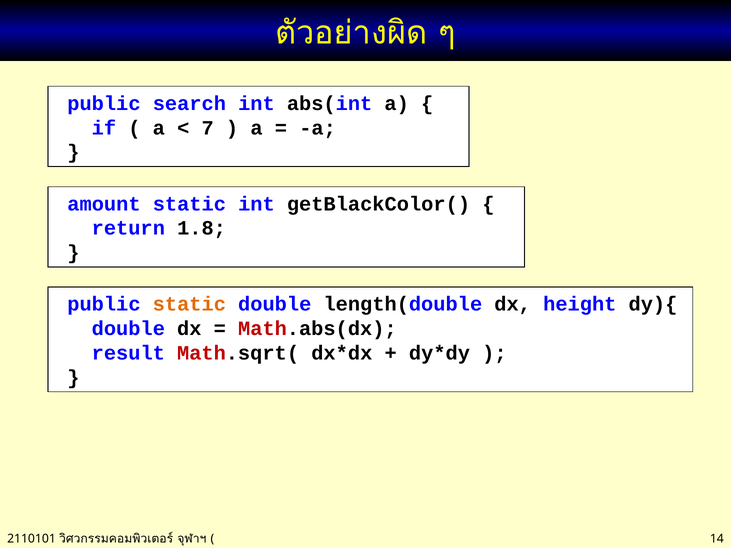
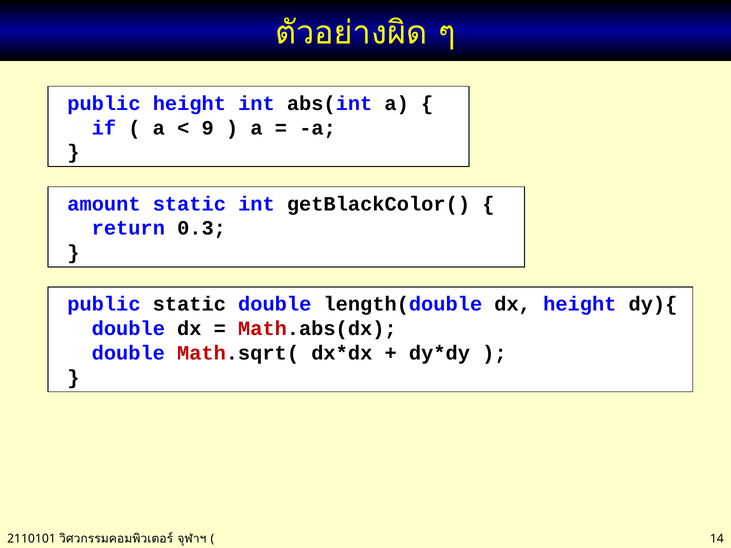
public search: search -> height
7: 7 -> 9
1.8: 1.8 -> 0.3
static at (189, 304) colour: orange -> black
result at (128, 353): result -> double
